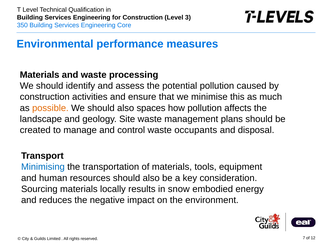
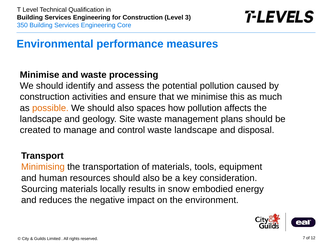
Materials at (40, 75): Materials -> Minimise
waste occupants: occupants -> landscape
Minimising colour: blue -> orange
